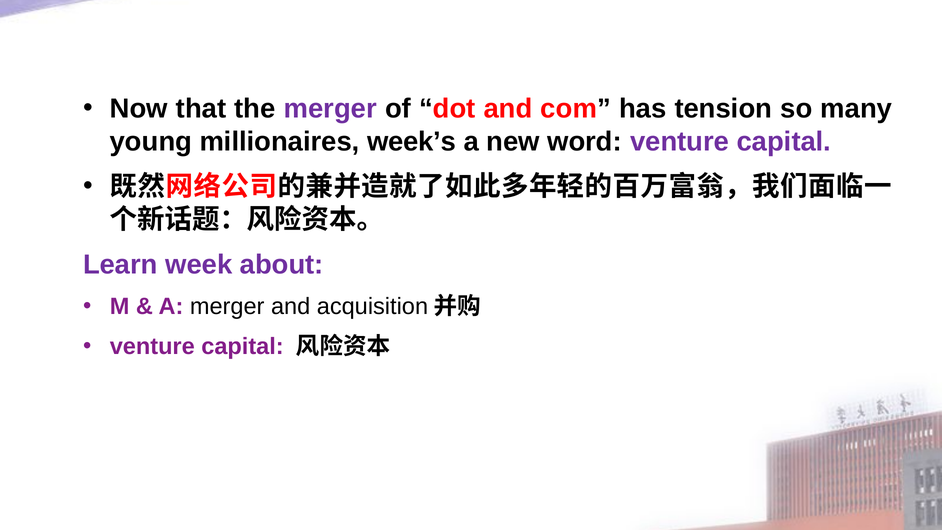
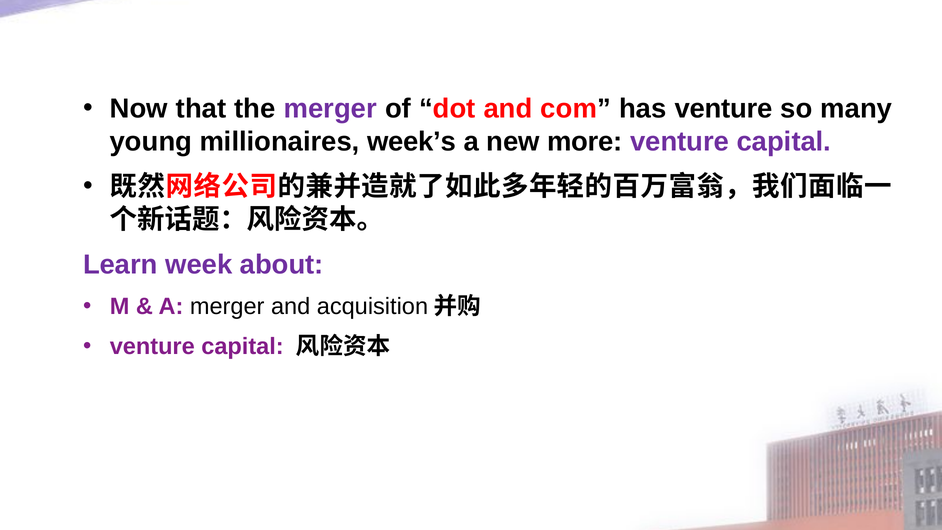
has tension: tension -> venture
word: word -> more
